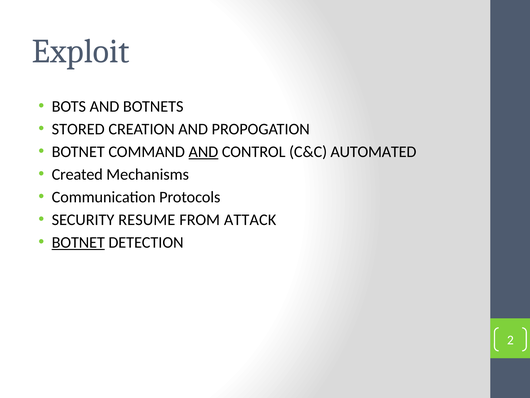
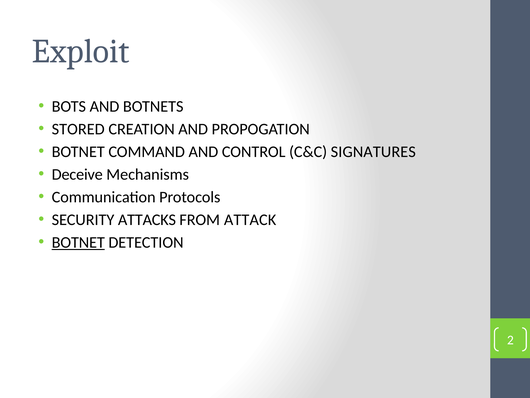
AND at (203, 152) underline: present -> none
AUTOMATED: AUTOMATED -> SIGNATURES
Created: Created -> Deceive
RESUME: RESUME -> ATTACKS
